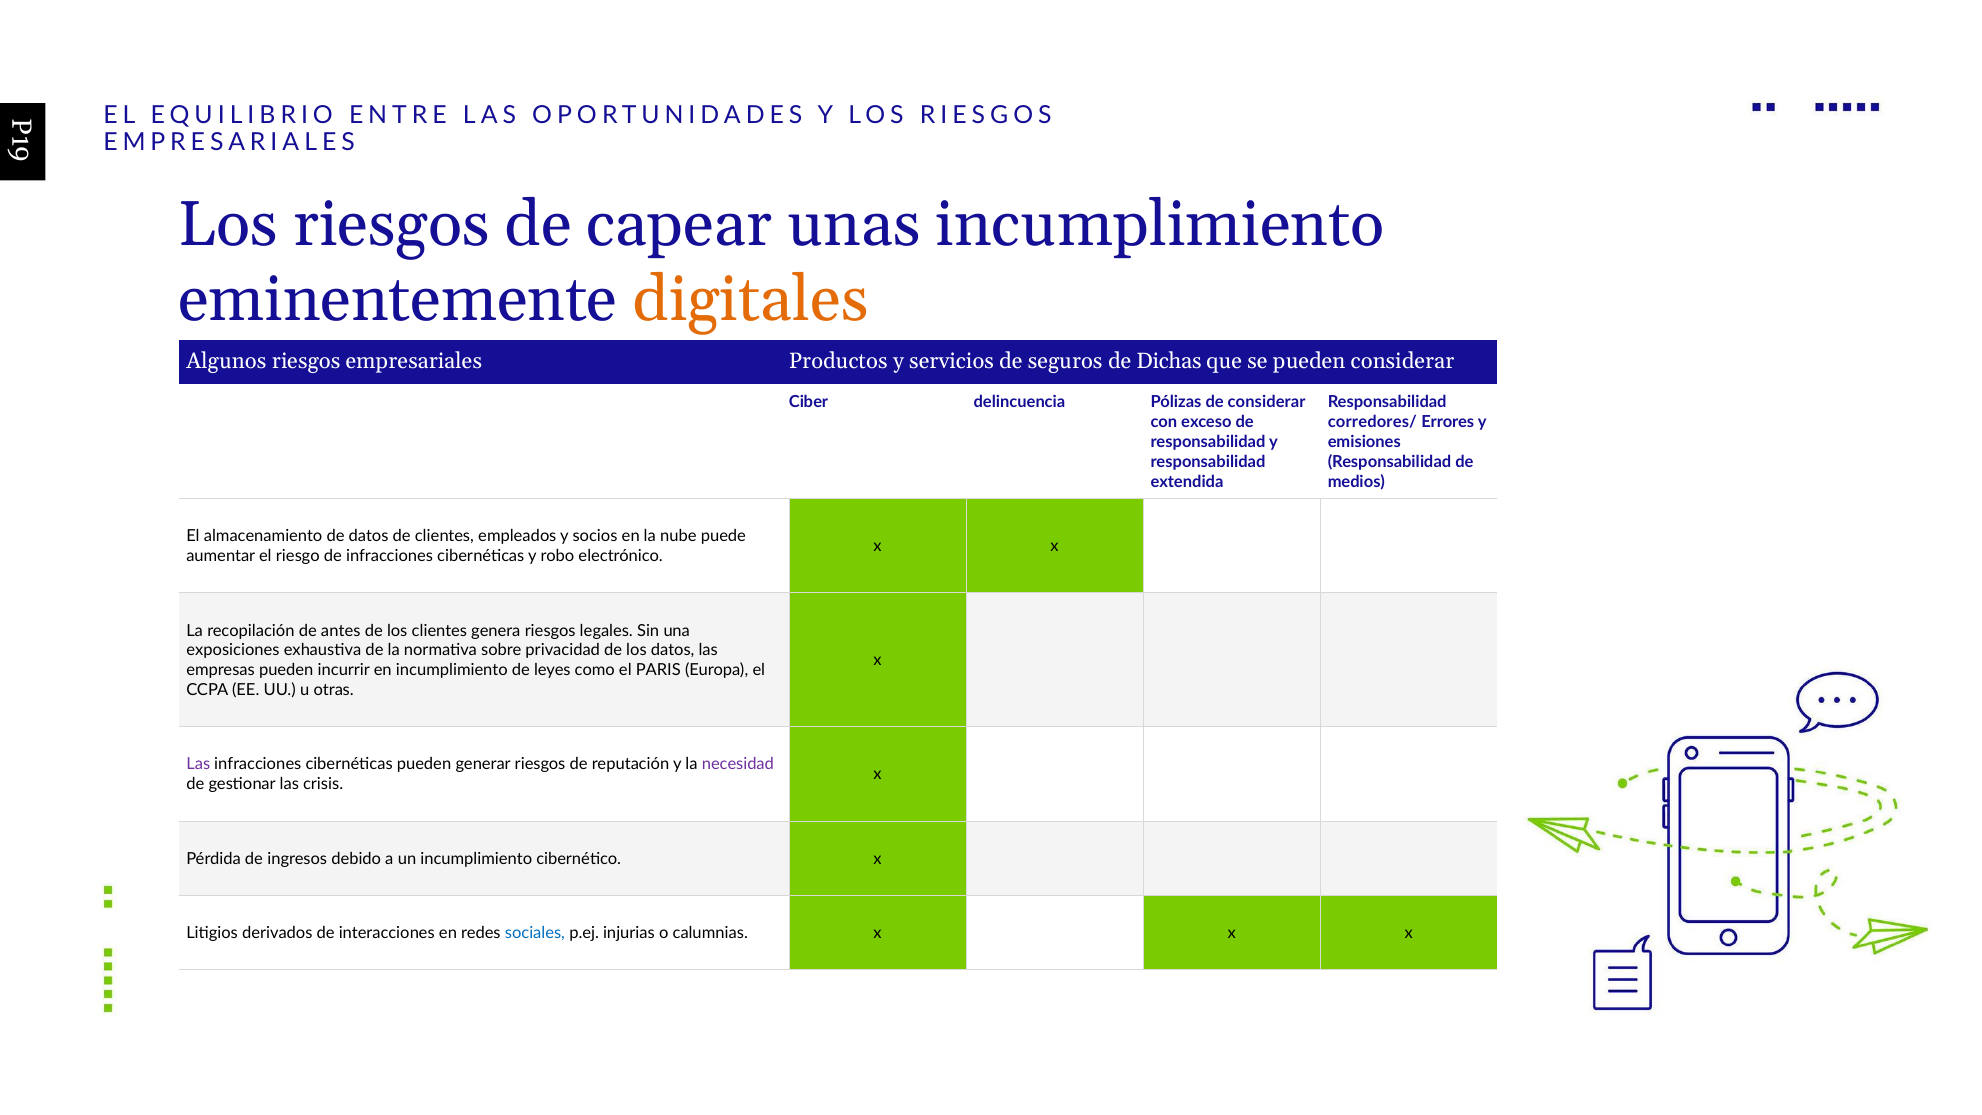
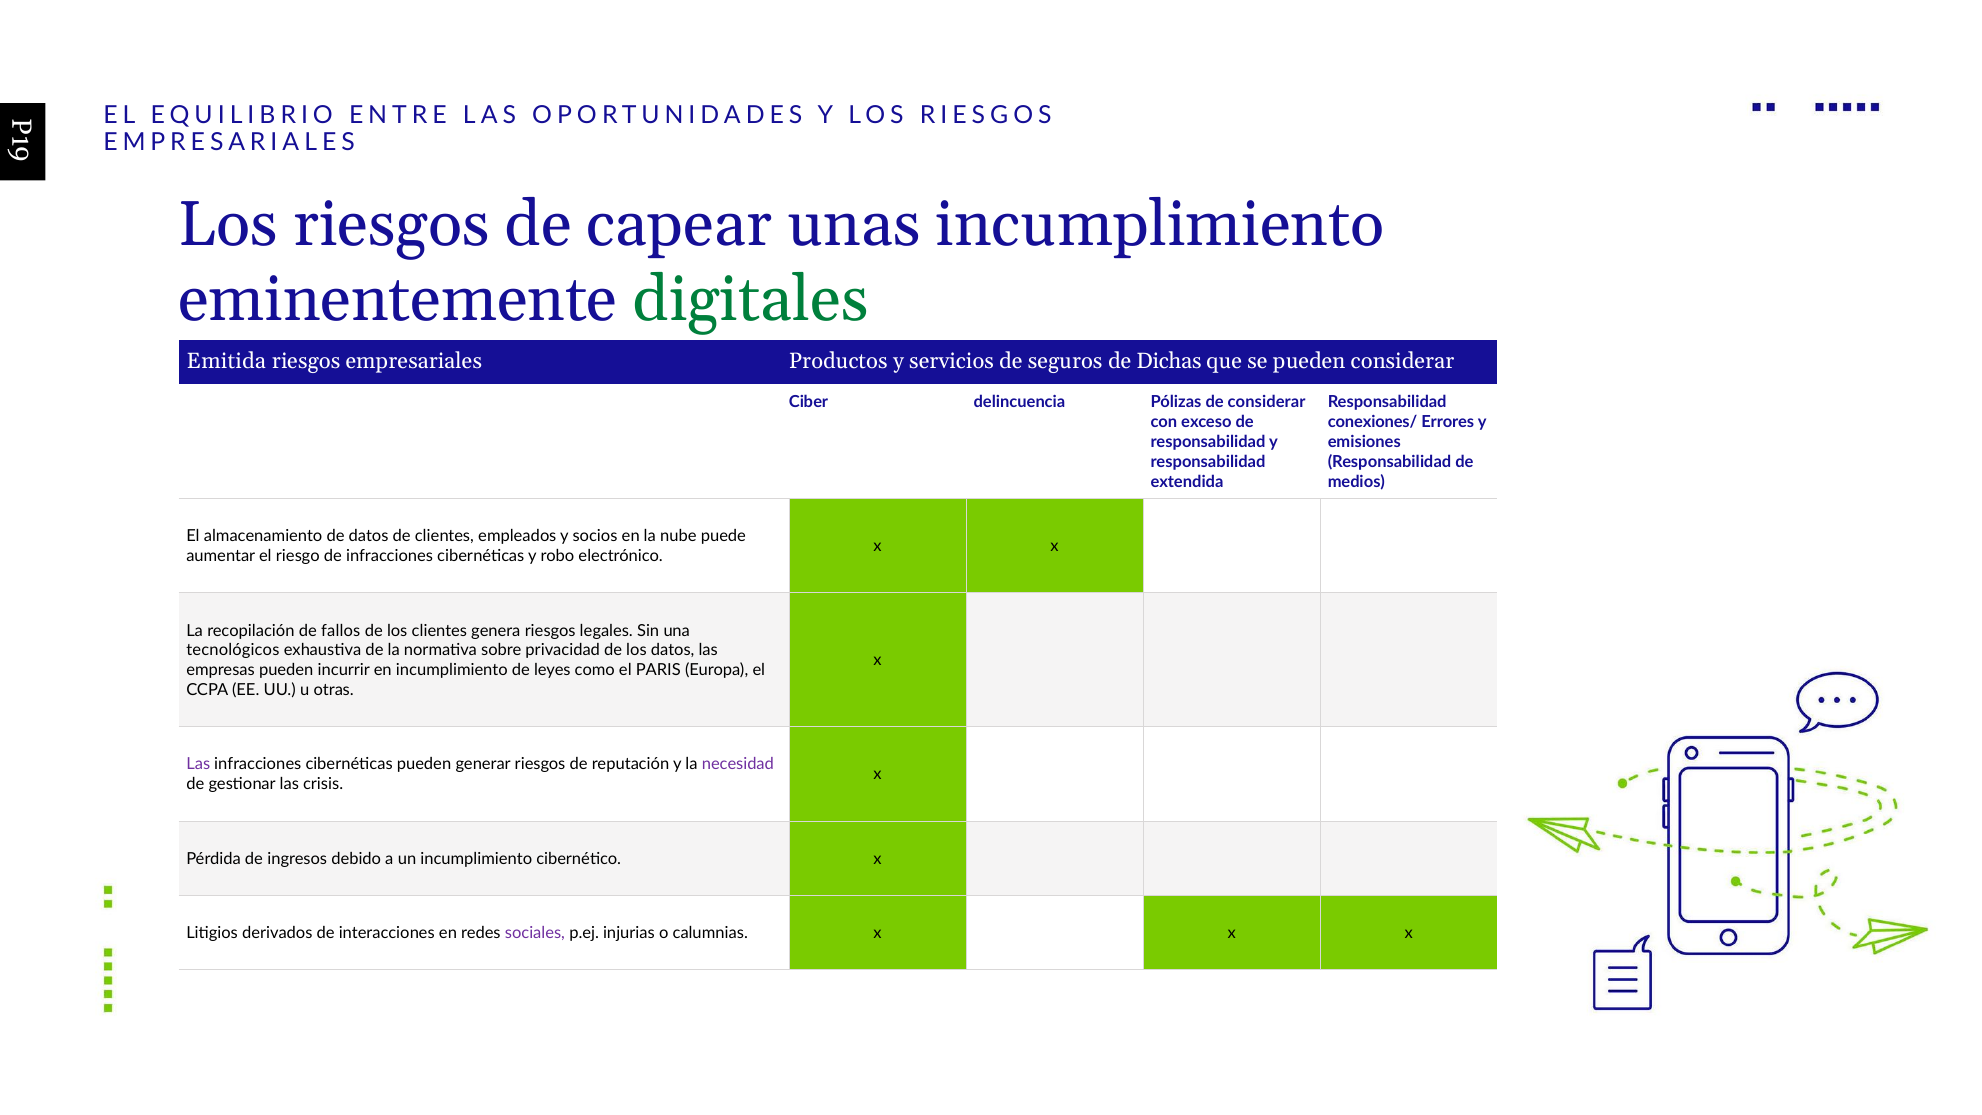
digitales colour: orange -> green
Algunos: Algunos -> Emitida
corredores/: corredores/ -> conexiones/
antes: antes -> fallos
exposiciones: exposiciones -> tecnológicos
sociales colour: blue -> purple
